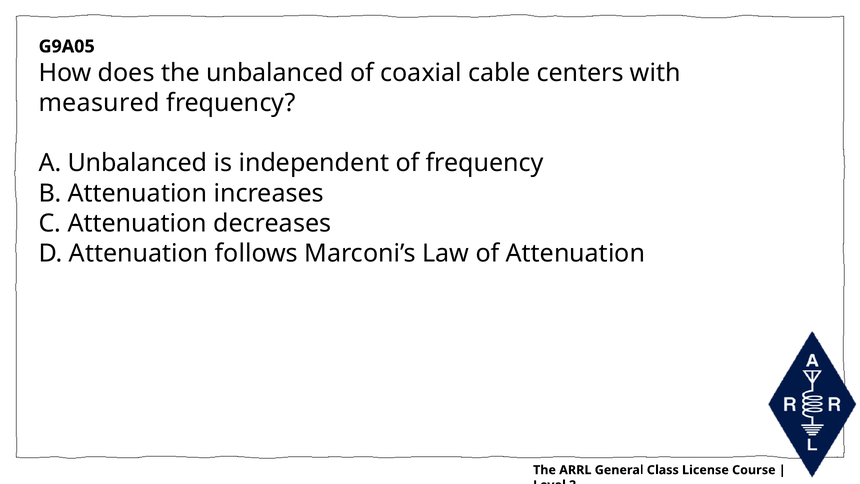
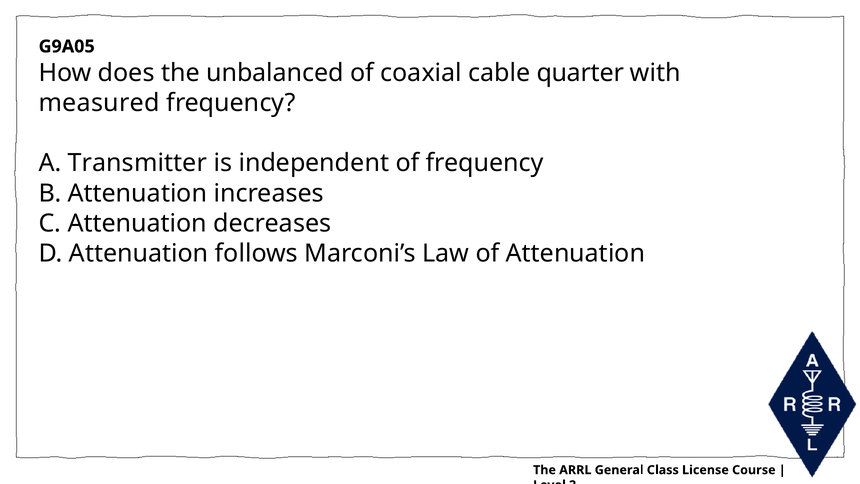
centers: centers -> quarter
A Unbalanced: Unbalanced -> Transmitter
